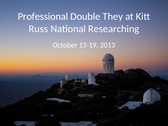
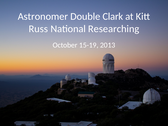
Professional: Professional -> Astronomer
They: They -> Clark
